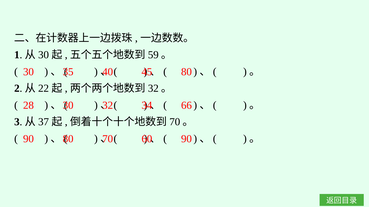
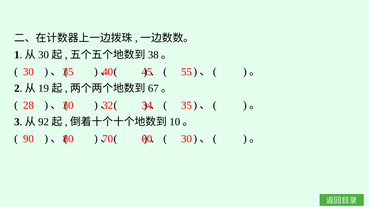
59: 59 -> 38
80 at (186, 72): 80 -> 55
22: 22 -> 19
32 at (153, 89): 32 -> 67
66 at (186, 106): 66 -> 35
37: 37 -> 92
70 at (175, 122): 70 -> 10
90 at (186, 139): 90 -> 30
